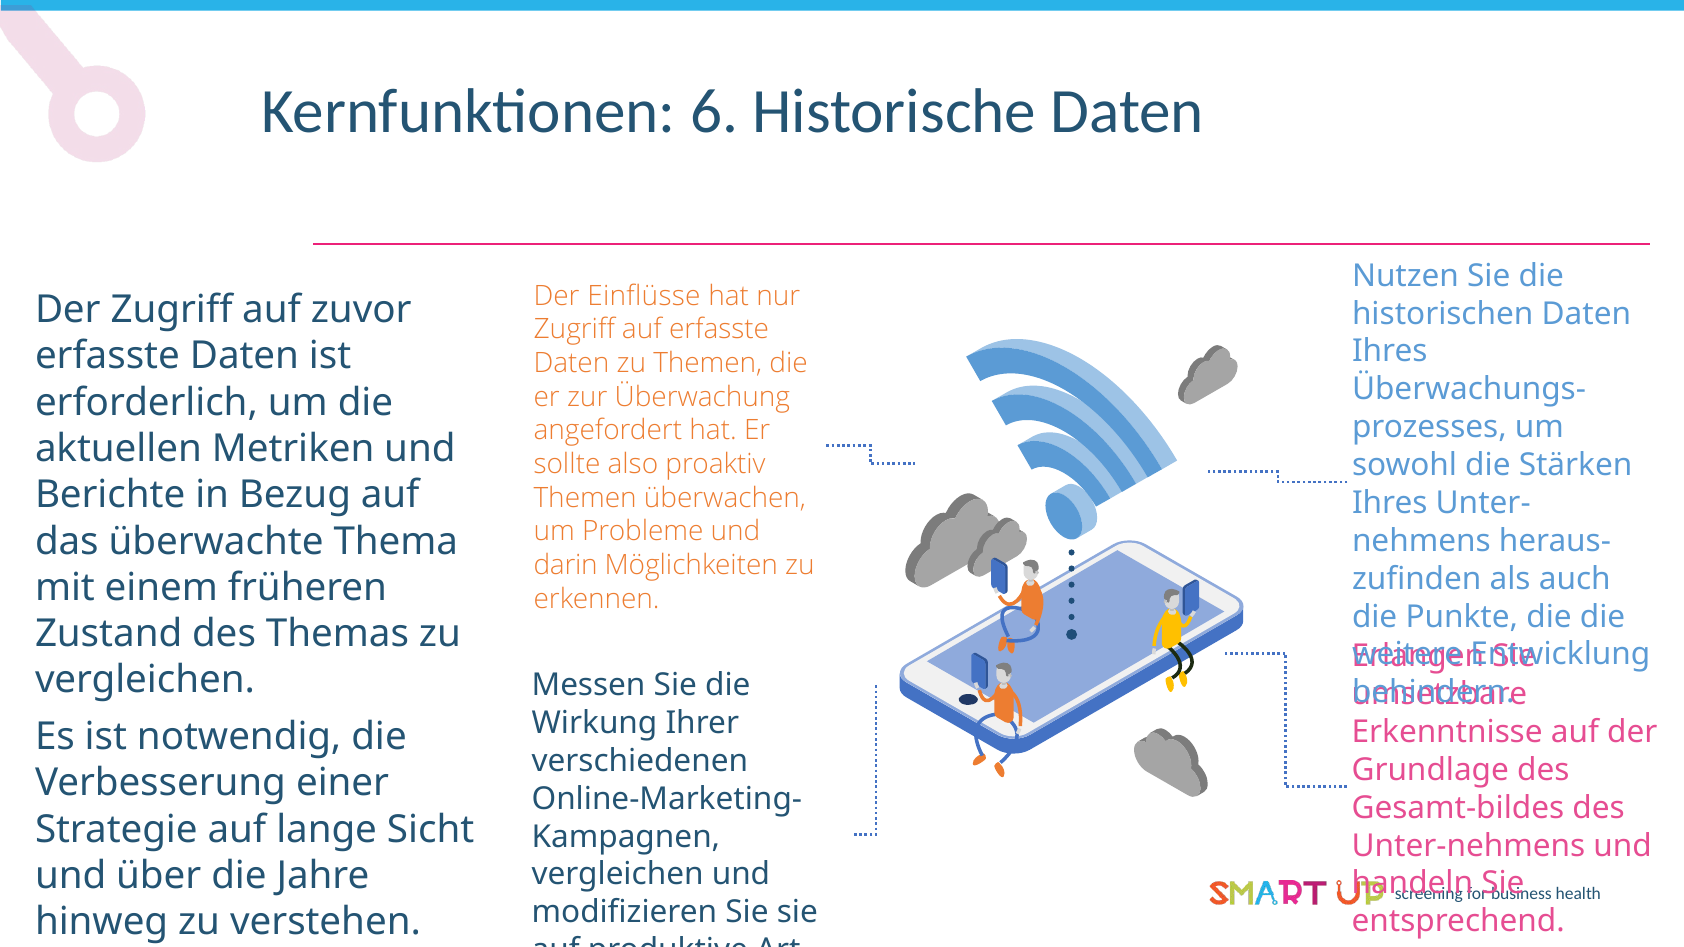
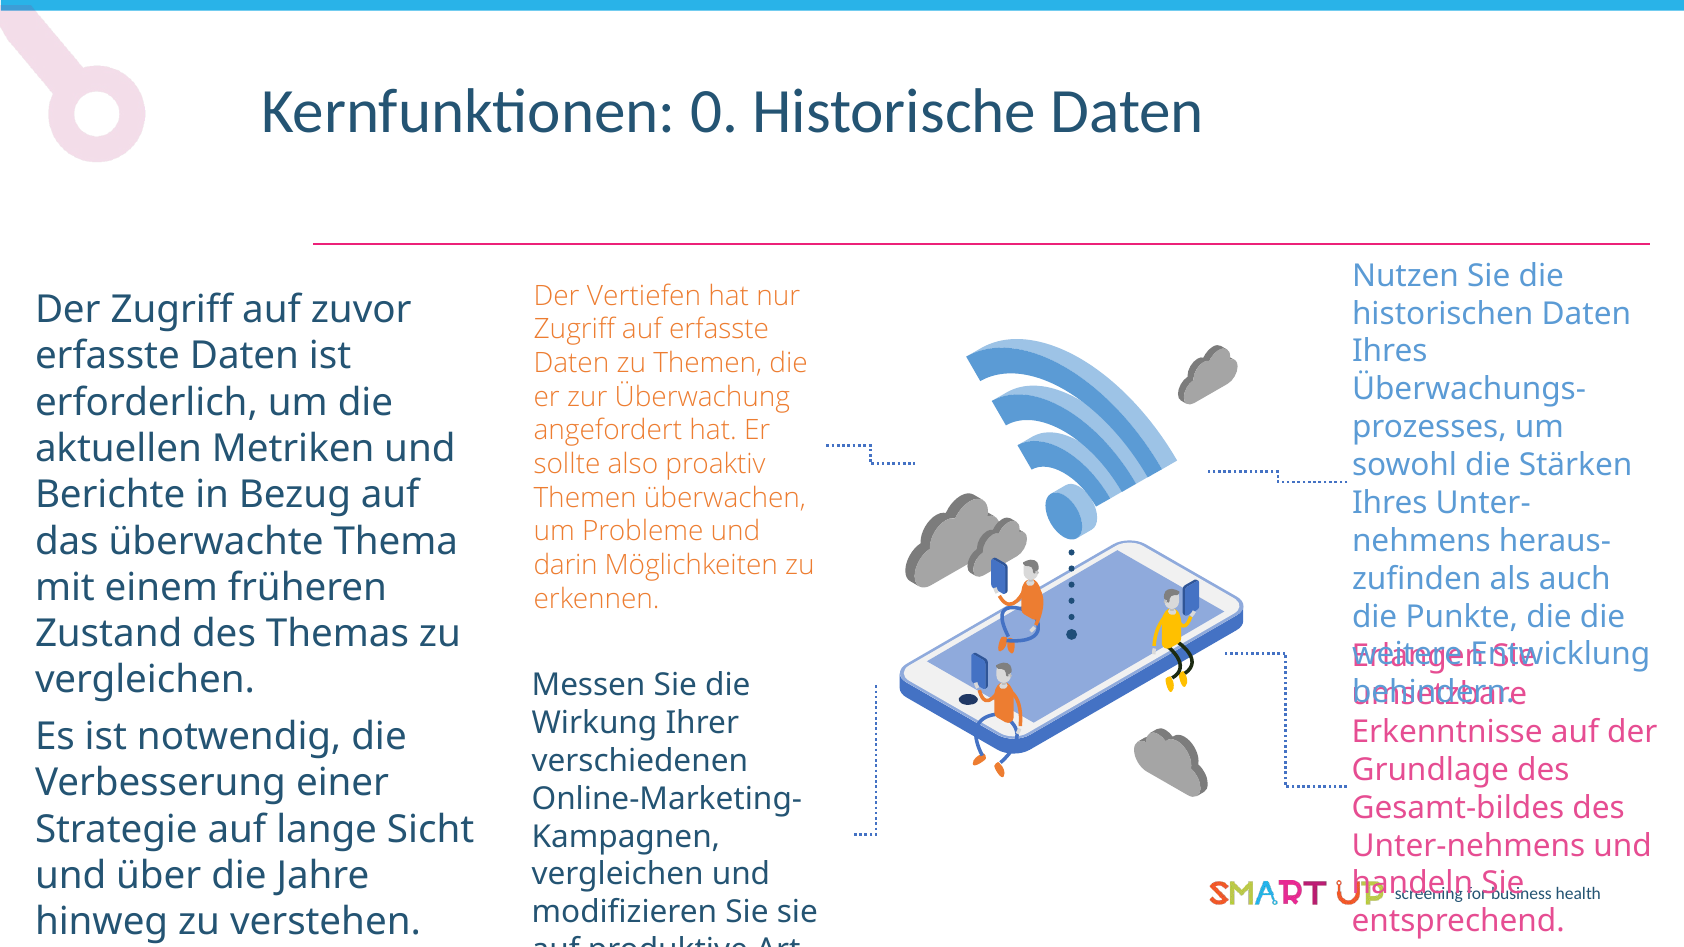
6: 6 -> 0
Einflüsse: Einflüsse -> Vertiefen
